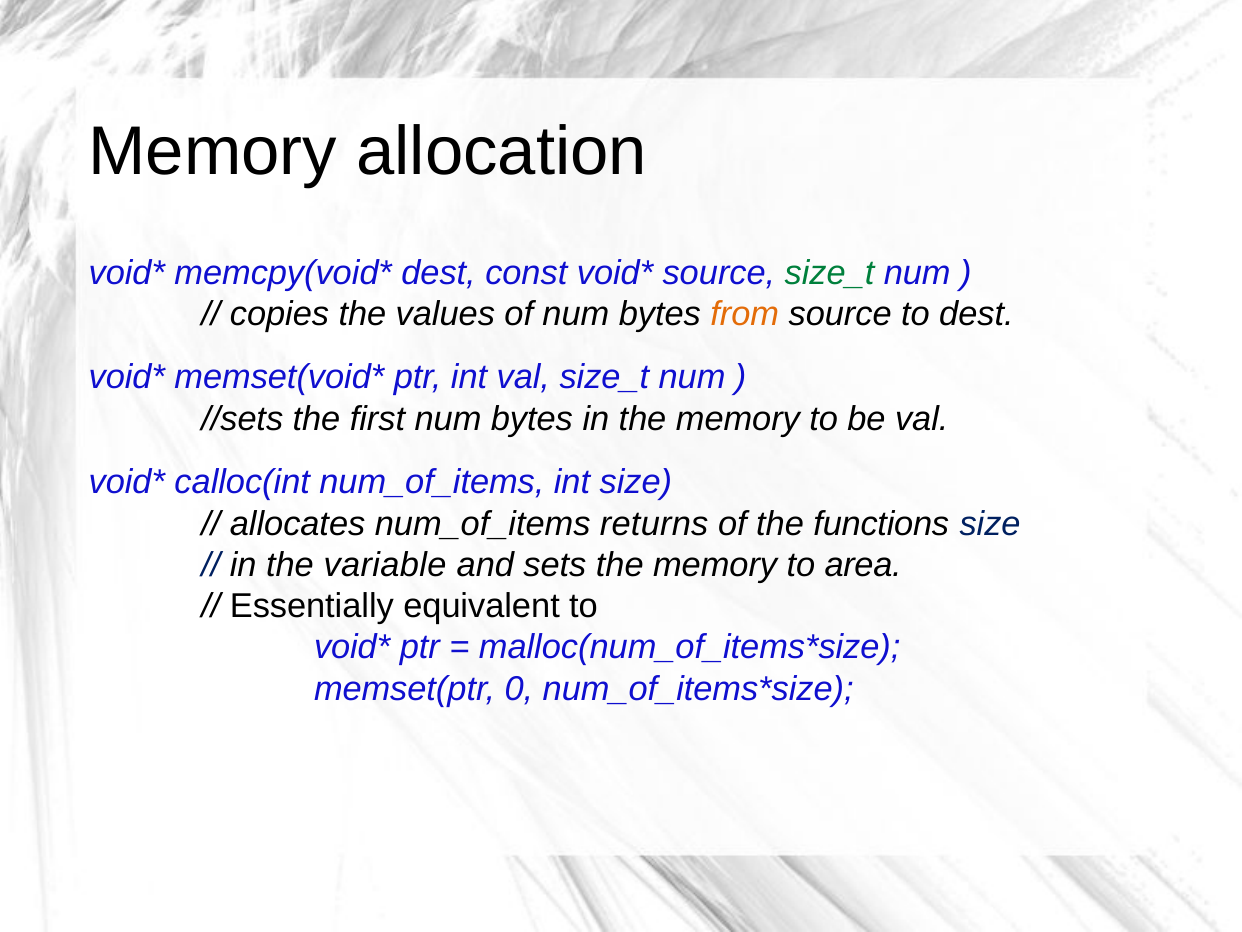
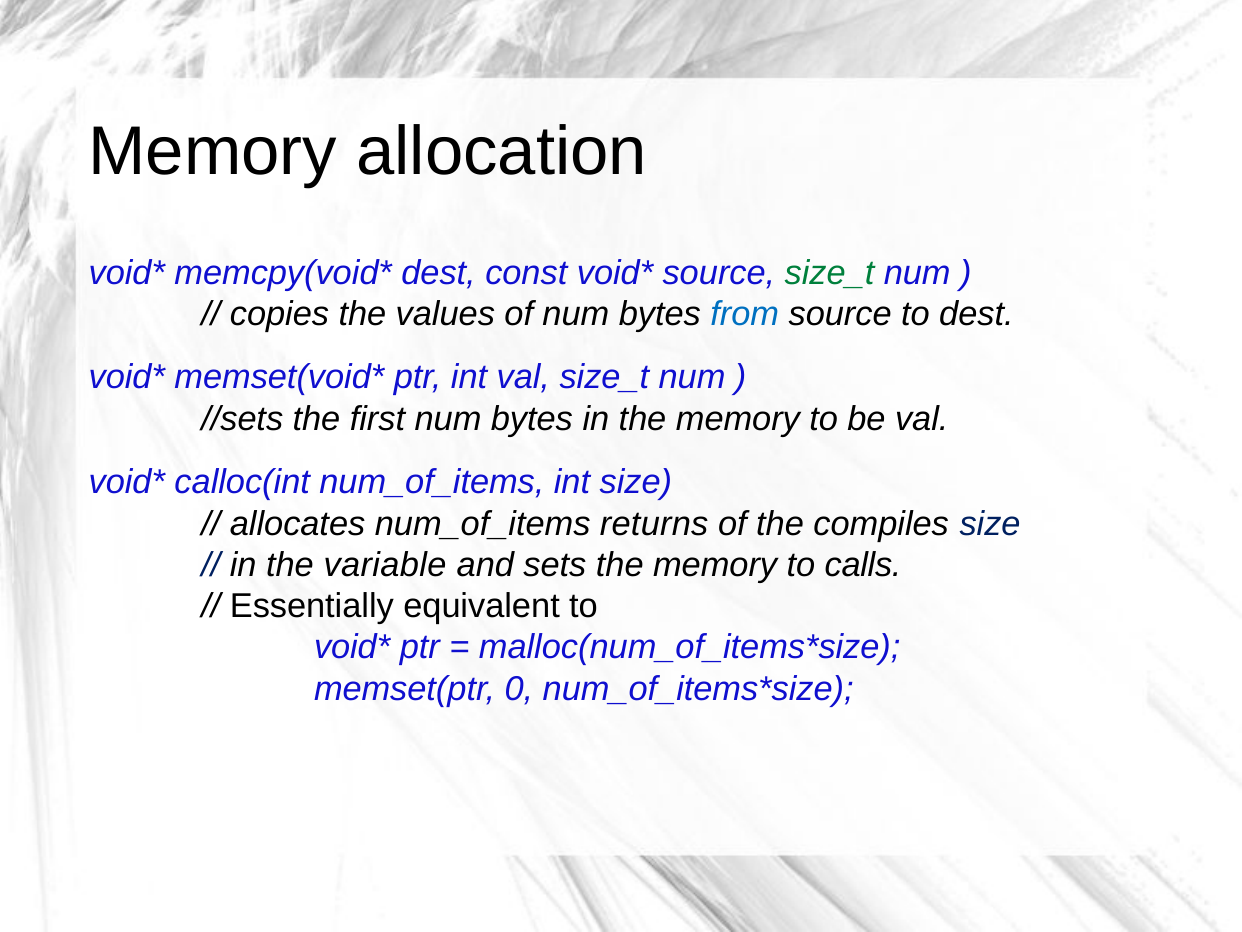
from colour: orange -> blue
functions: functions -> compiles
area: area -> calls
